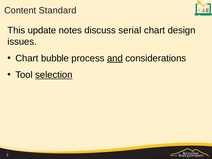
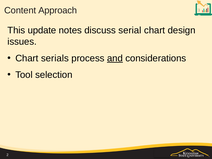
Standard: Standard -> Approach
bubble: bubble -> serials
selection underline: present -> none
